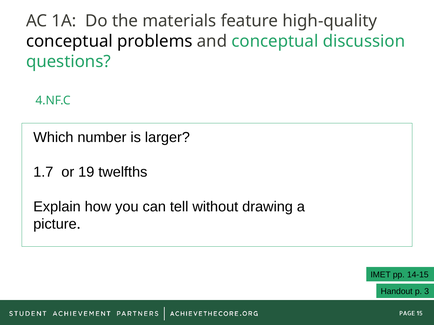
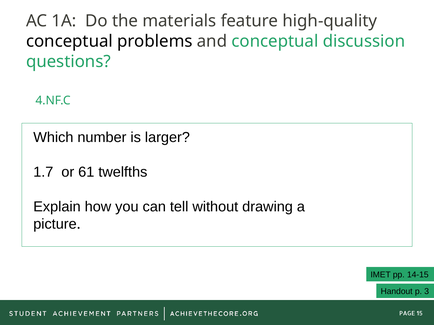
19: 19 -> 61
